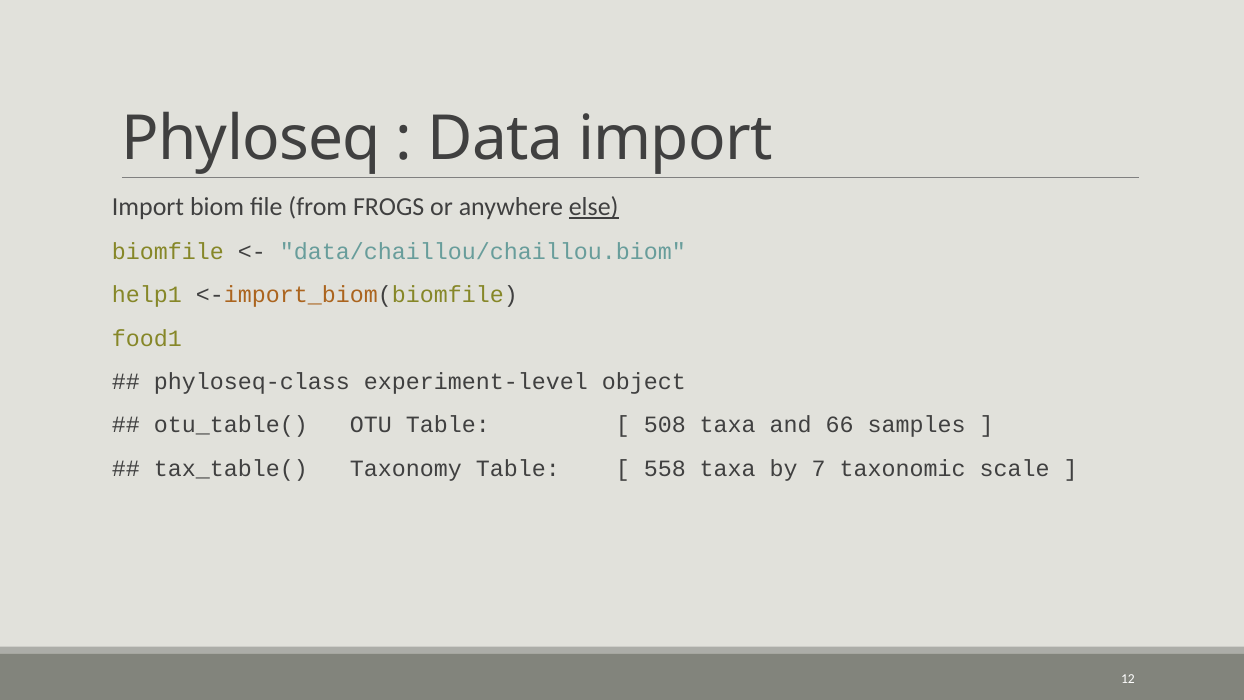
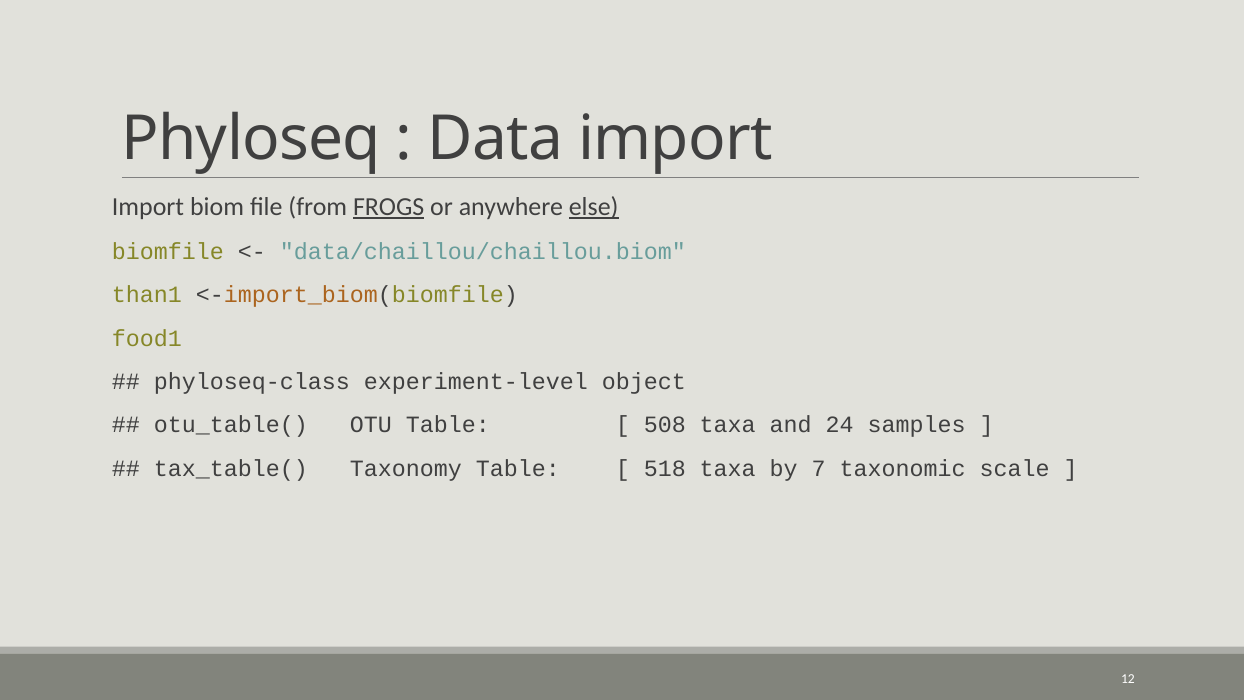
FROGS underline: none -> present
help1: help1 -> than1
66: 66 -> 24
558: 558 -> 518
